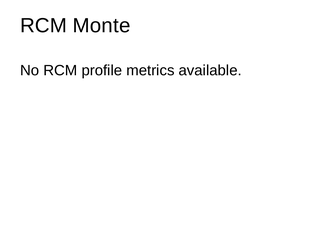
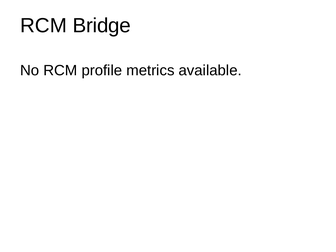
Monte: Monte -> Bridge
